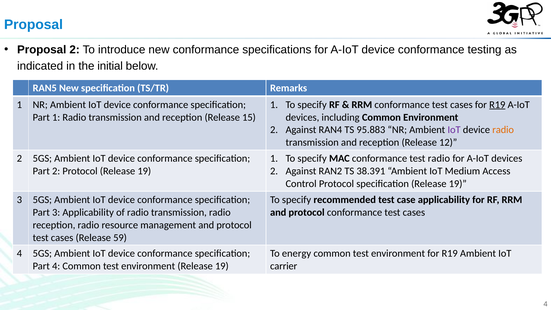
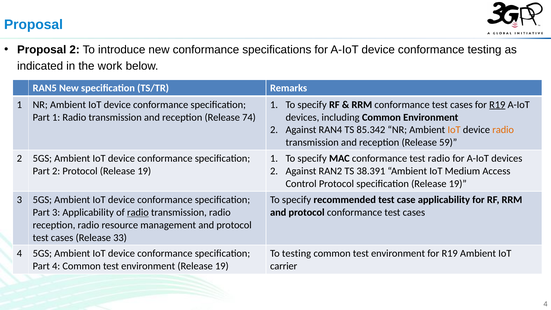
initial: initial -> work
15: 15 -> 74
95.883: 95.883 -> 85.342
IoT at (454, 130) colour: purple -> orange
12: 12 -> 59
radio at (138, 212) underline: none -> present
59: 59 -> 33
To energy: energy -> testing
